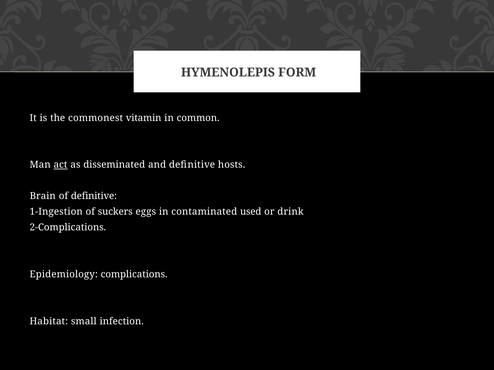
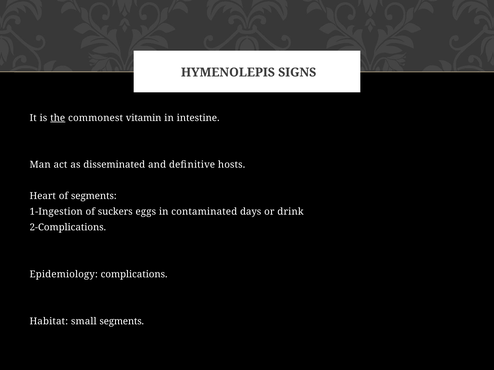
FORM: FORM -> SIGNS
the underline: none -> present
common: common -> intestine
act underline: present -> none
Brain: Brain -> Heart
of definitive: definitive -> segments
used: used -> days
small infection: infection -> segments
